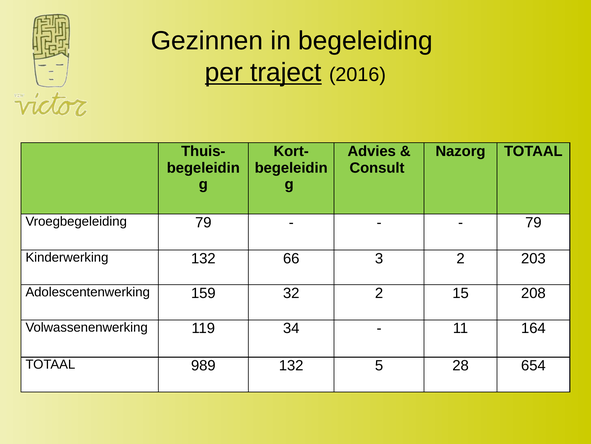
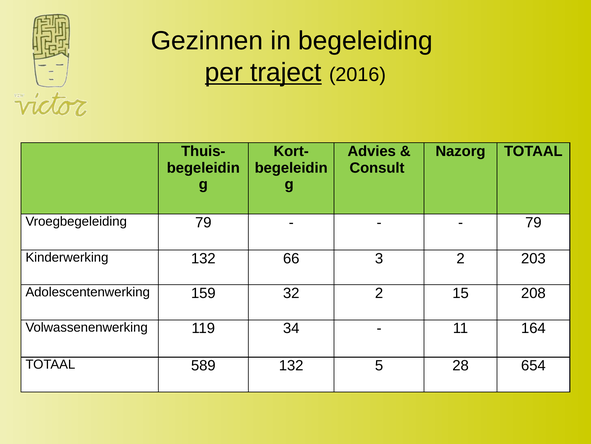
989: 989 -> 589
